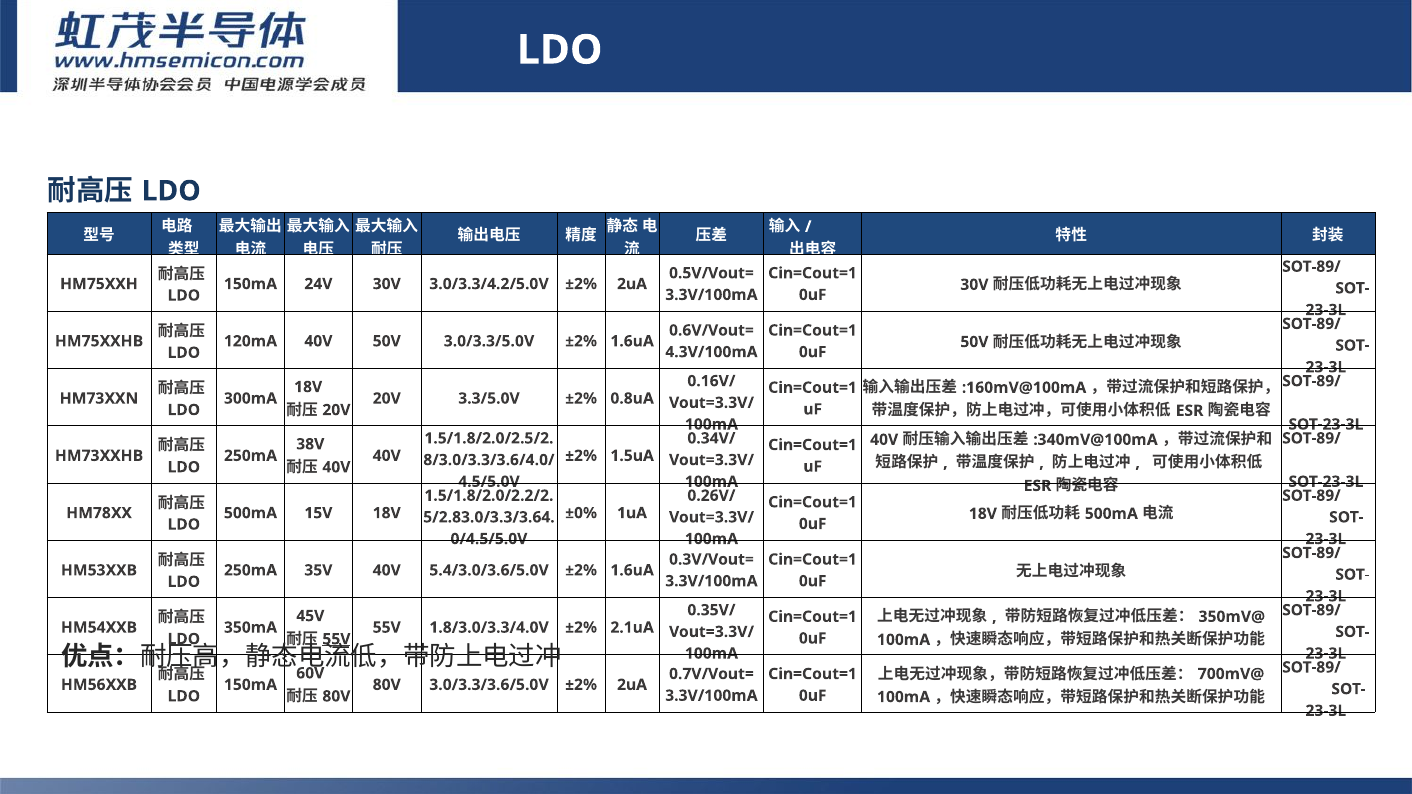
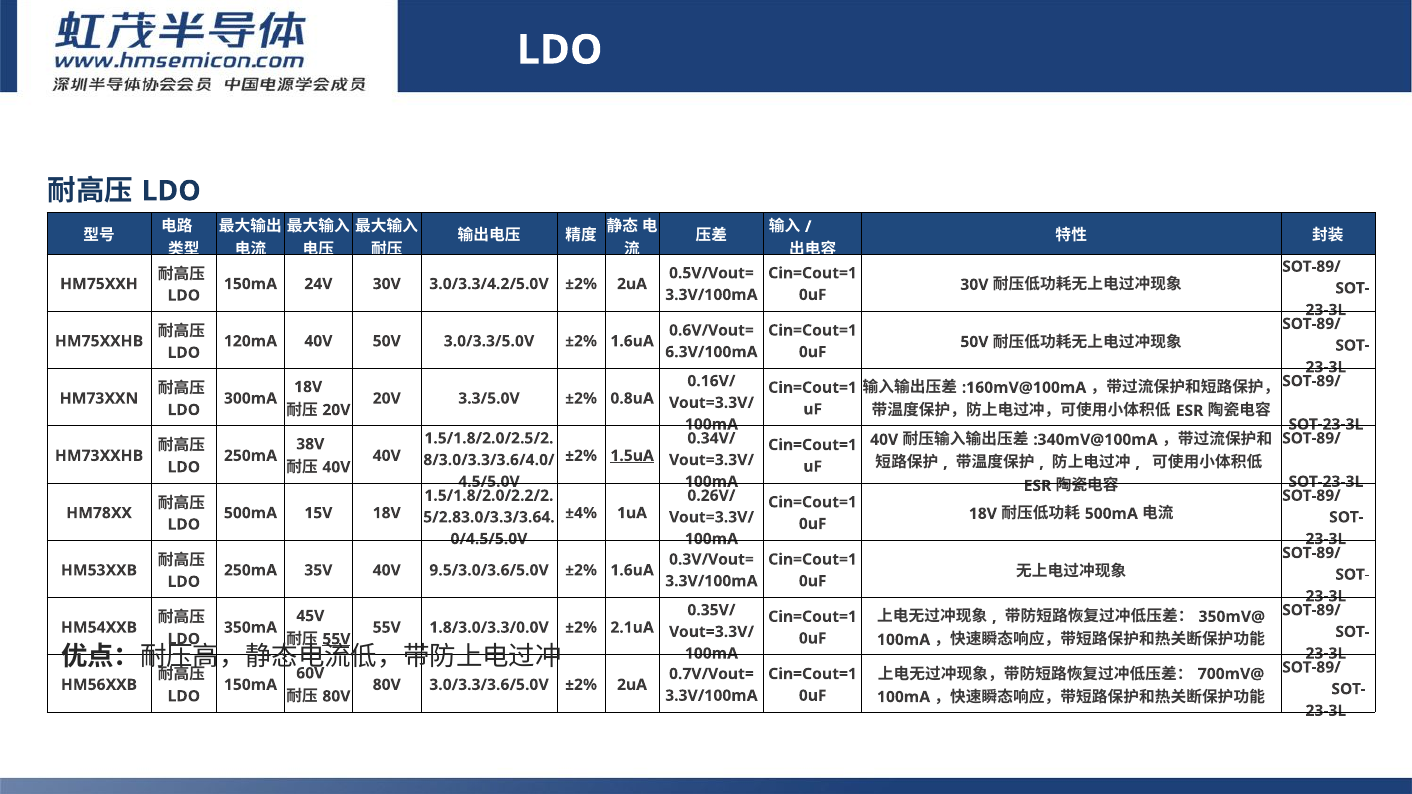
4.3V/100mA: 4.3V/100mA -> 6.3V/100mA
1.5uA underline: none -> present
±0%: ±0% -> ±4%
5.4/3.0/3.6/5.0V: 5.4/3.0/3.6/5.0V -> 9.5/3.0/3.6/5.0V
1.8/3.0/3.3/4.0V: 1.8/3.0/3.3/4.0V -> 1.8/3.0/3.3/0.0V
